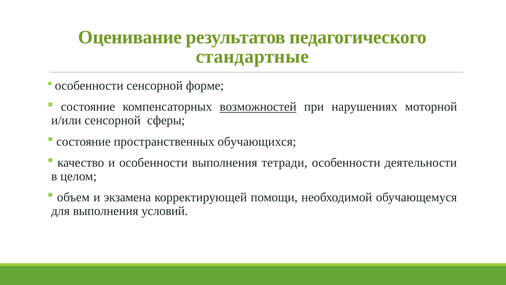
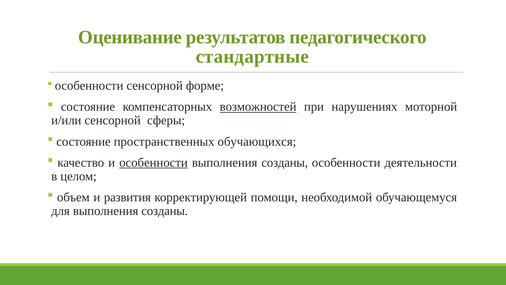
особенности at (153, 162) underline: none -> present
тетради at (285, 162): тетради -> созданы
экзамена: экзамена -> развития
для выполнения условий: условий -> созданы
